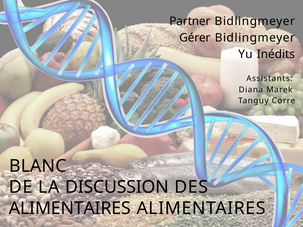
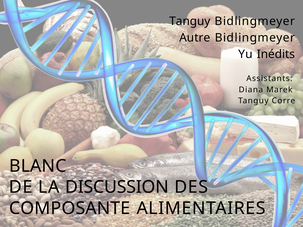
Partner at (190, 21): Partner -> Tanguy
Gérer: Gérer -> Autre
ALIMENTAIRES at (70, 209): ALIMENTAIRES -> COMPOSANTE
